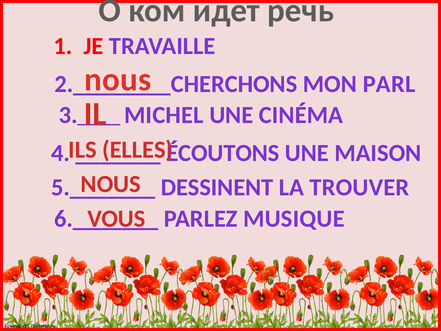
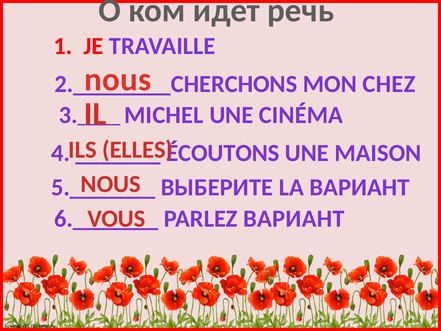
PARL: PARL -> CHEZ
DESSINENT: DESSINENT -> ВЫБЕРИТЕ
LA TROUVER: TROUVER -> ВАРИАНТ
PARLEZ MUSIQUE: MUSIQUE -> ВАРИАНТ
